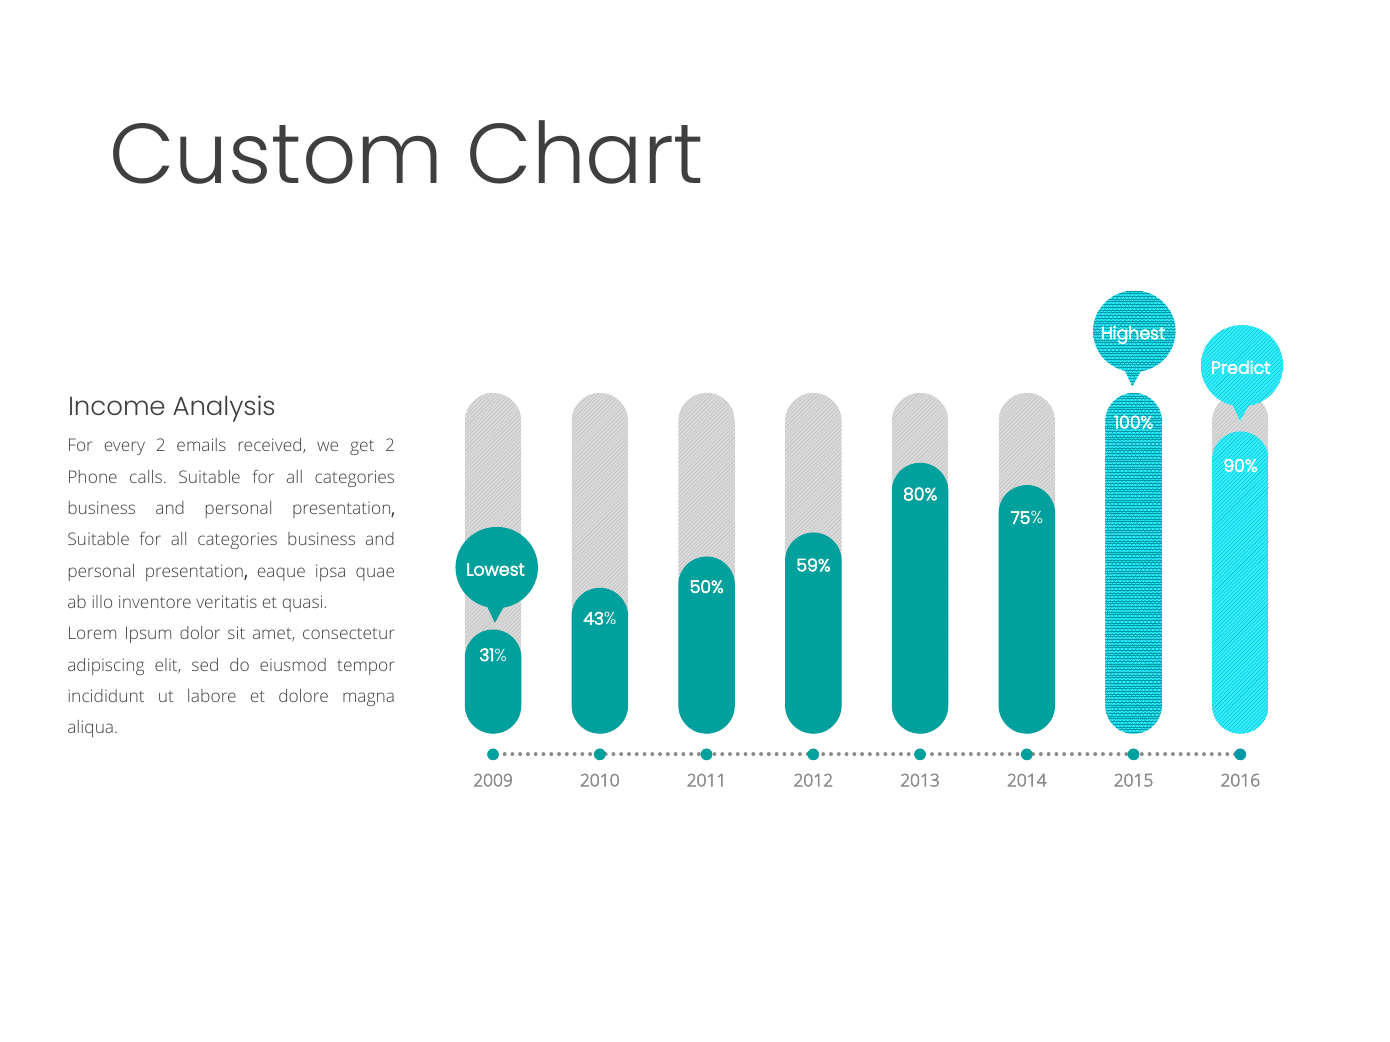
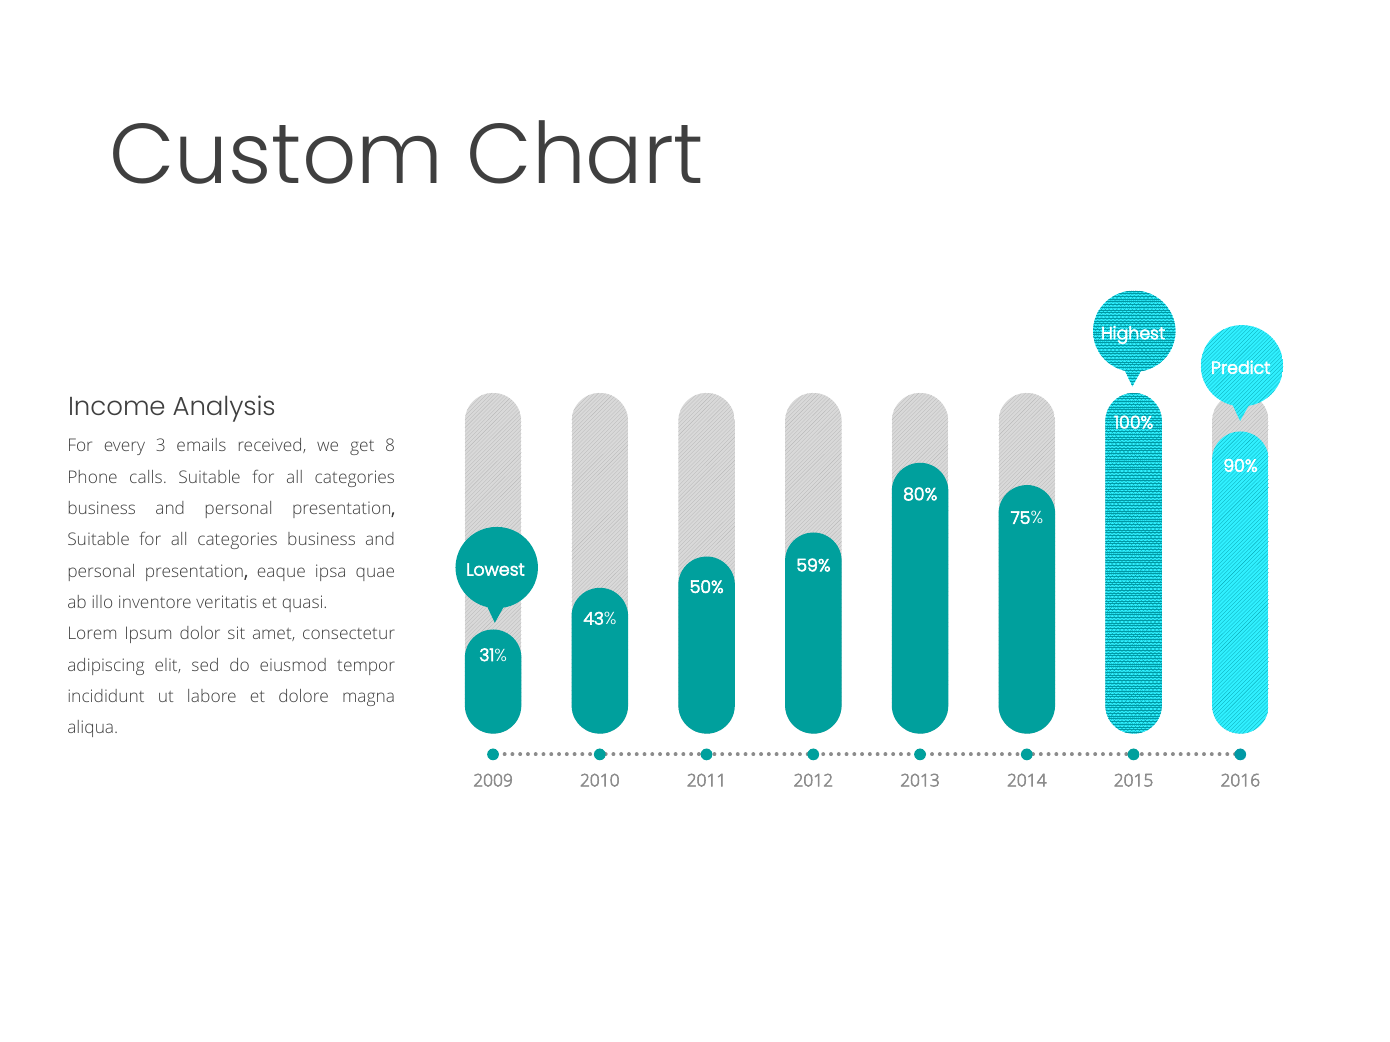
every 2: 2 -> 3
get 2: 2 -> 8
